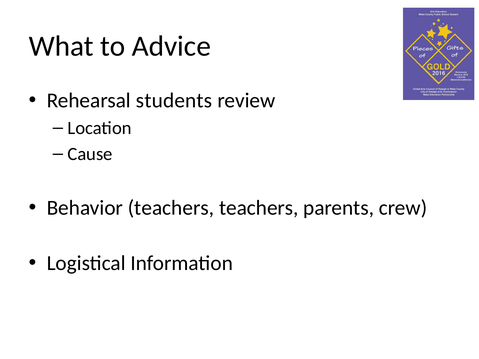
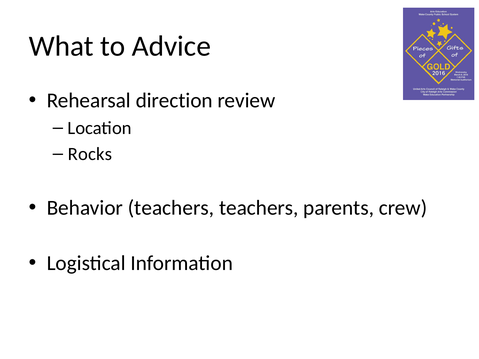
students: students -> direction
Cause: Cause -> Rocks
